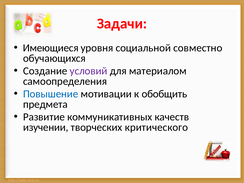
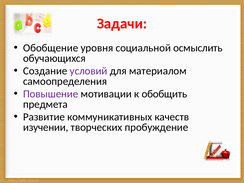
Имеющиеся: Имеющиеся -> Обобщение
совместно: совместно -> осмыслить
Повышение colour: blue -> purple
критического: критического -> пробуждение
